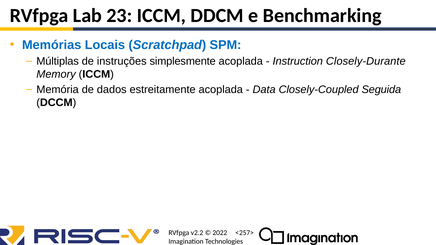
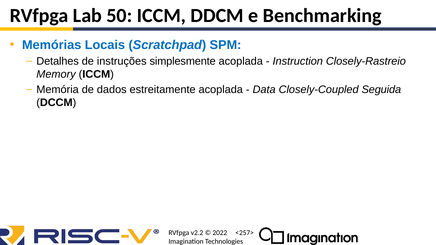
23: 23 -> 50
Múltiplas: Múltiplas -> Detalhes
Closely-Durante: Closely-Durante -> Closely-Rastreio
